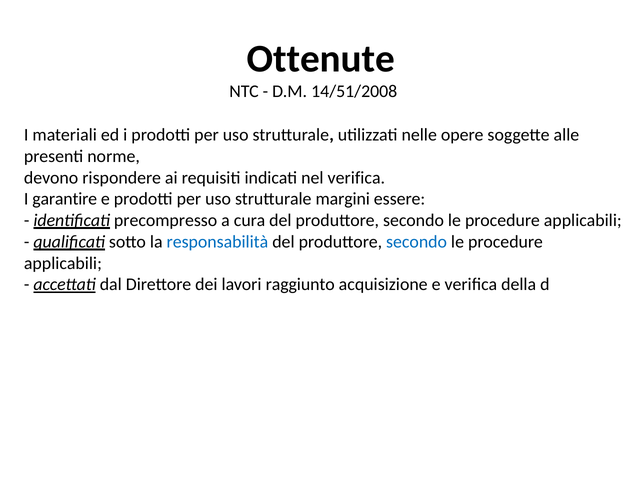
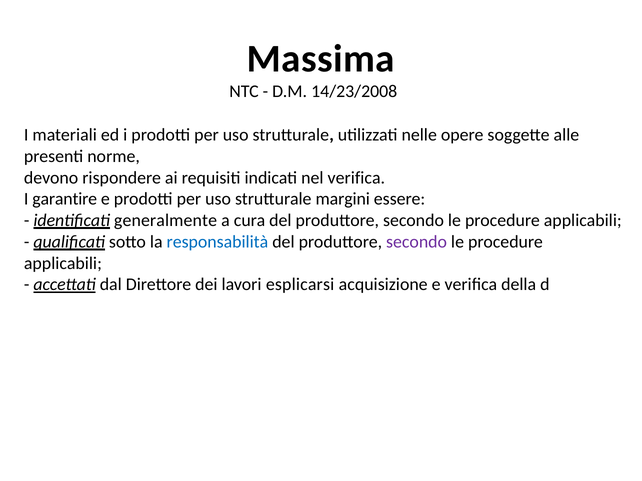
Ottenute: Ottenute -> Massima
14/51/2008: 14/51/2008 -> 14/23/2008
precompresso: precompresso -> generalmente
secondo at (417, 242) colour: blue -> purple
raggiunto: raggiunto -> esplicarsi
